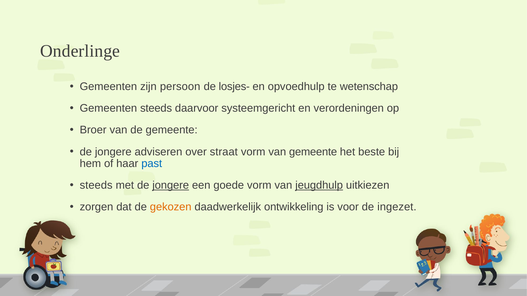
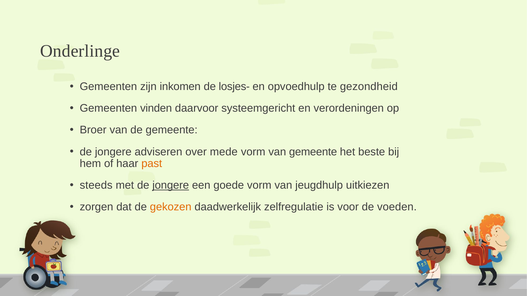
persoon: persoon -> inkomen
wetenschap: wetenschap -> gezondheid
Gemeenten steeds: steeds -> vinden
straat: straat -> mede
past colour: blue -> orange
jeugdhulp underline: present -> none
ontwikkeling: ontwikkeling -> zelfregulatie
ingezet: ingezet -> voeden
